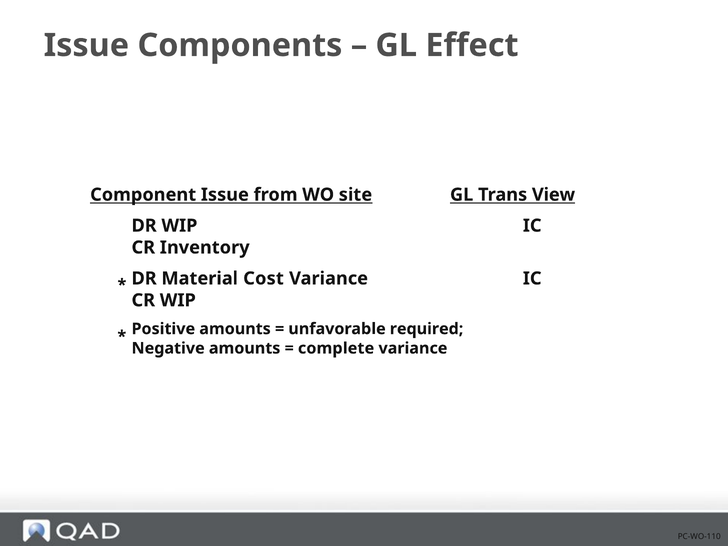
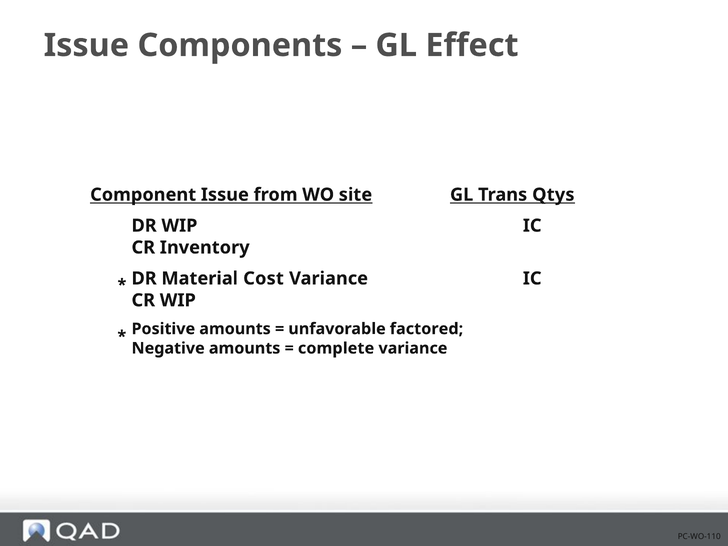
View: View -> Qtys
required: required -> factored
